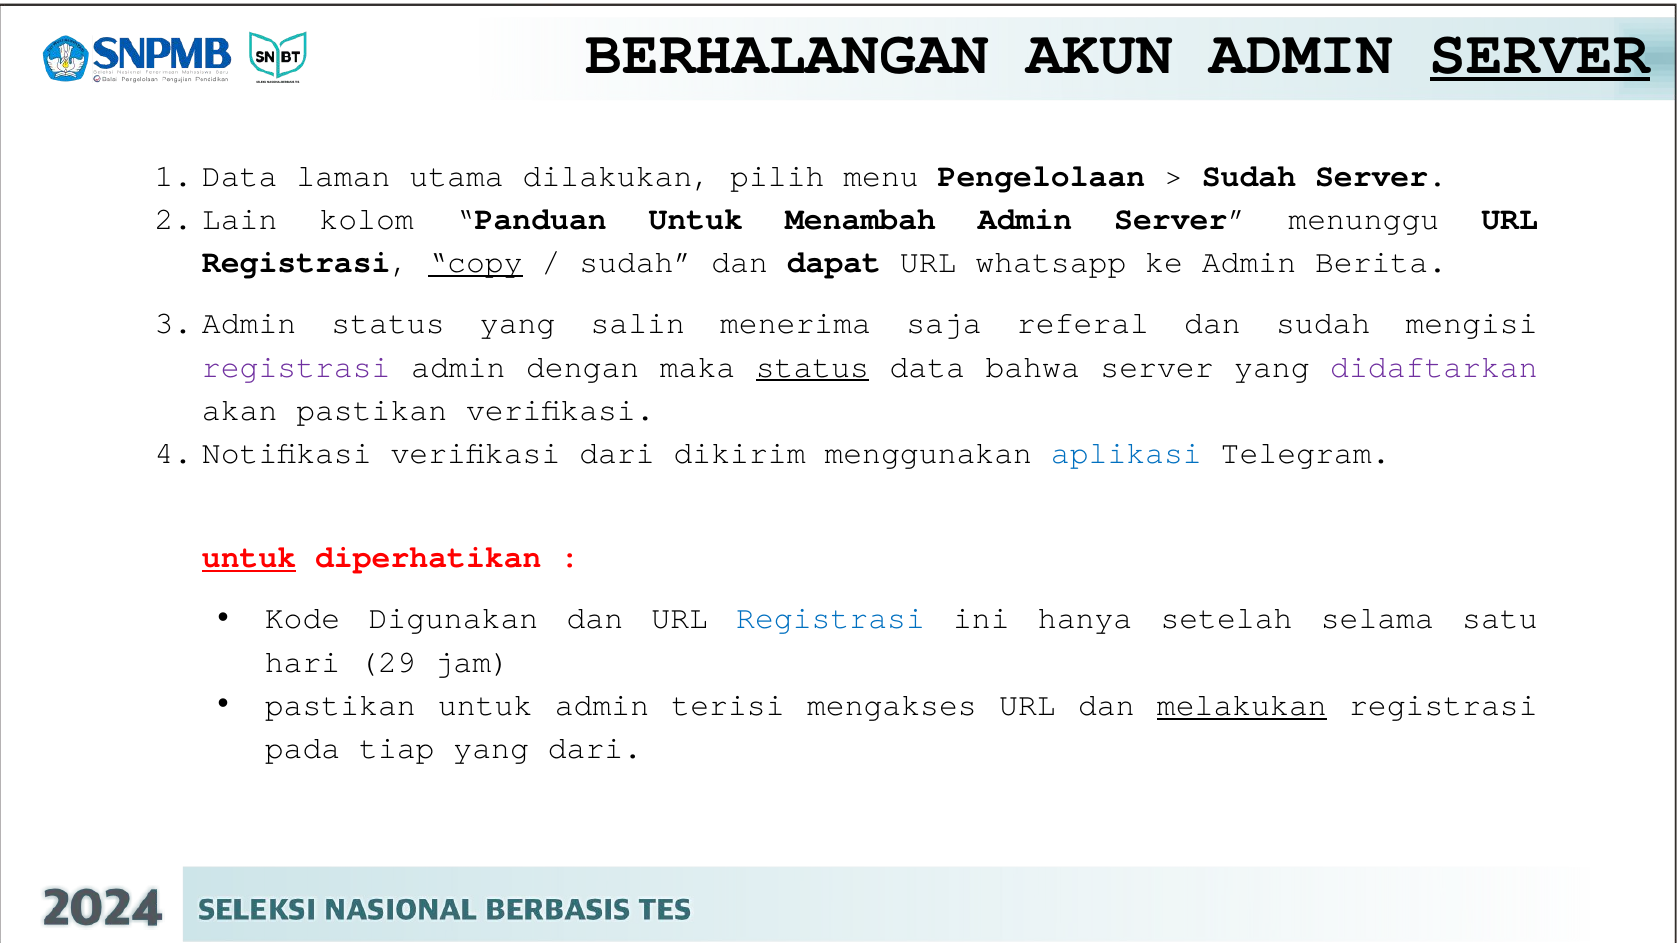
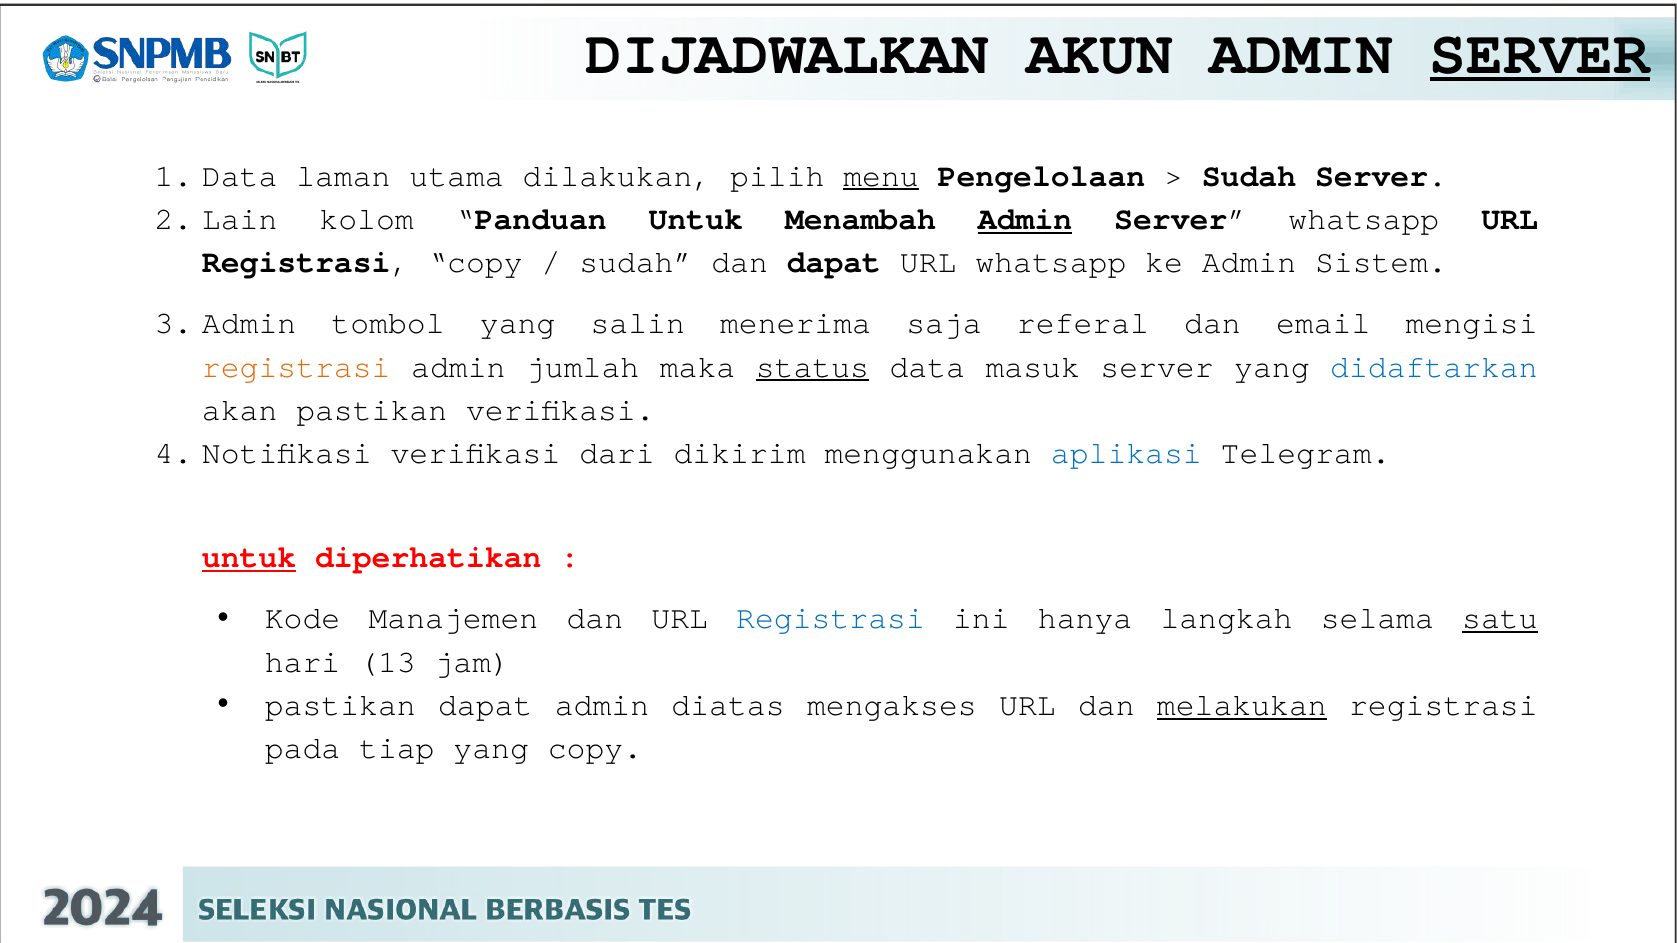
BERHALANGAN: BERHALANGAN -> DIJADWALKAN
menu underline: none -> present
Admin at (1025, 219) underline: none -> present
Server menunggu: menunggu -> whatsapp
copy at (475, 263) underline: present -> none
Berita: Berita -> Sistem
Admin status: status -> tombol
dan sudah: sudah -> email
registrasi at (296, 367) colour: purple -> orange
dengan: dengan -> jumlah
bahwa: bahwa -> masuk
didaftarkan colour: purple -> blue
Digunakan: Digunakan -> Manajemen
setelah: setelah -> langkah
satu underline: none -> present
29: 29 -> 13
pastikan untuk: untuk -> dapat
terisi: terisi -> diatas
yang dari: dari -> copy
